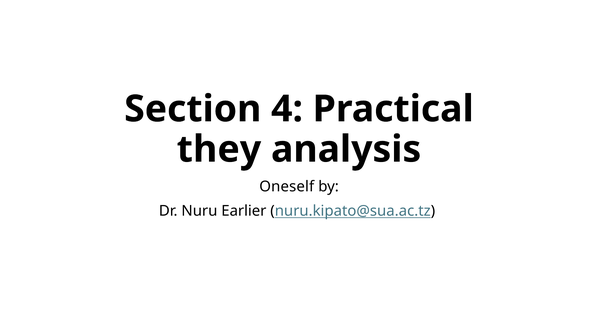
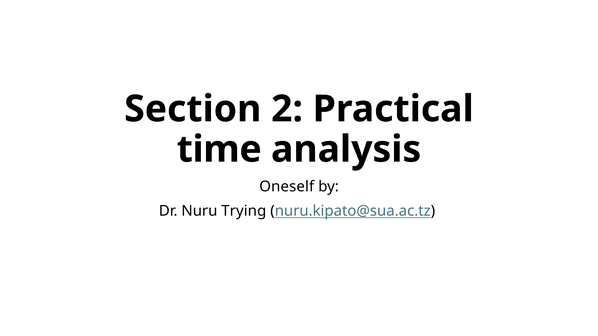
4: 4 -> 2
they: they -> time
Earlier: Earlier -> Trying
